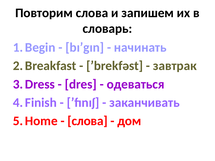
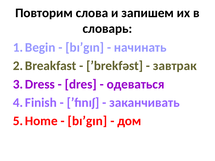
слова at (88, 121): слова -> bıʹgın
